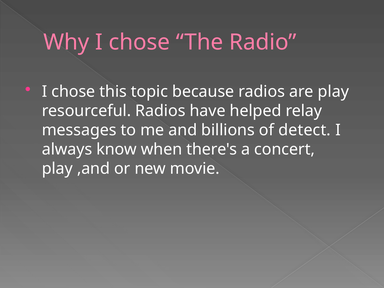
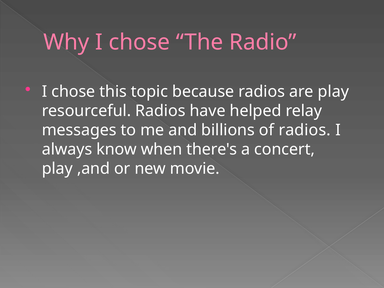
of detect: detect -> radios
